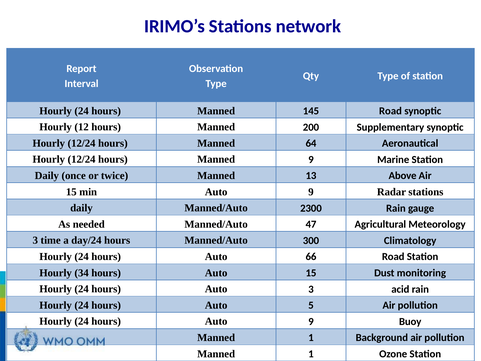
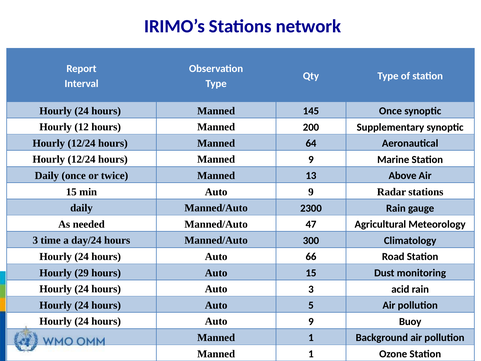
145 Road: Road -> Once
34: 34 -> 29
